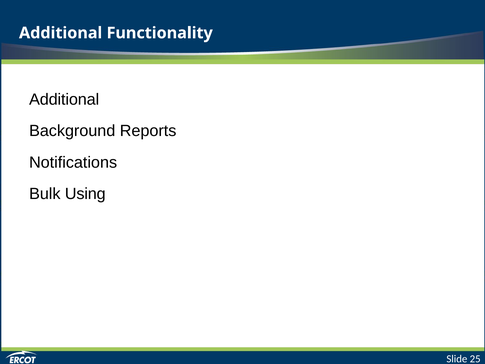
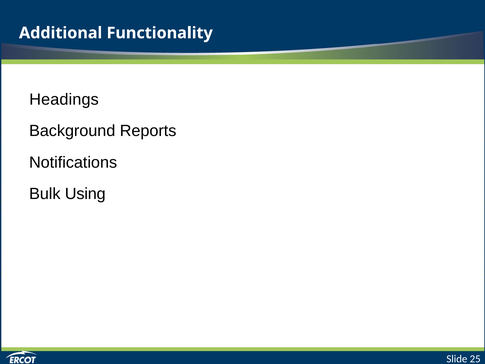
Additional at (64, 100): Additional -> Headings
